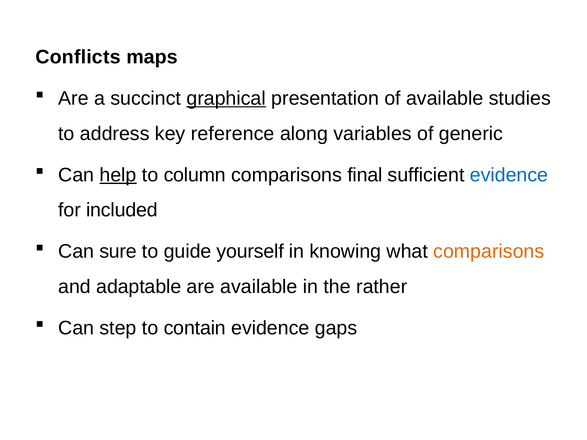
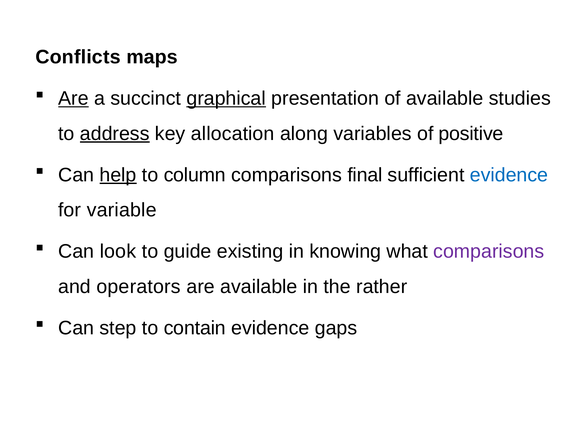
Are at (73, 98) underline: none -> present
address underline: none -> present
reference: reference -> allocation
generic: generic -> positive
included: included -> variable
sure: sure -> look
yourself: yourself -> existing
comparisons at (489, 252) colour: orange -> purple
adaptable: adaptable -> operators
